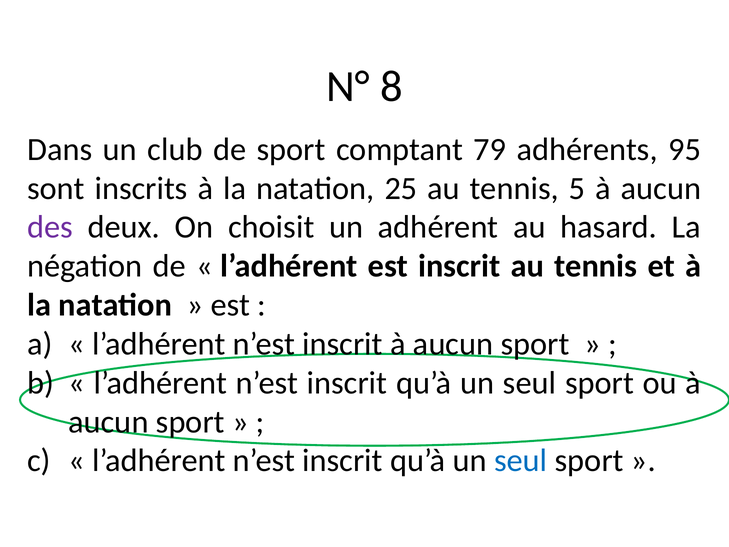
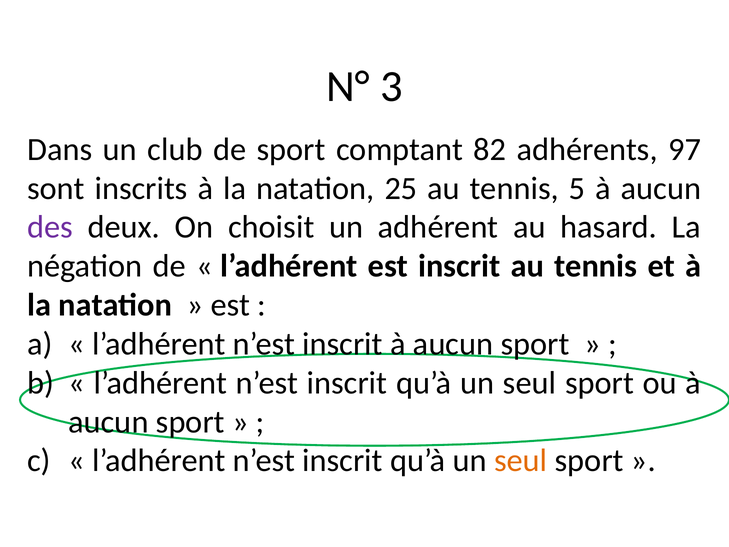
8: 8 -> 3
79: 79 -> 82
95: 95 -> 97
seul at (521, 461) colour: blue -> orange
